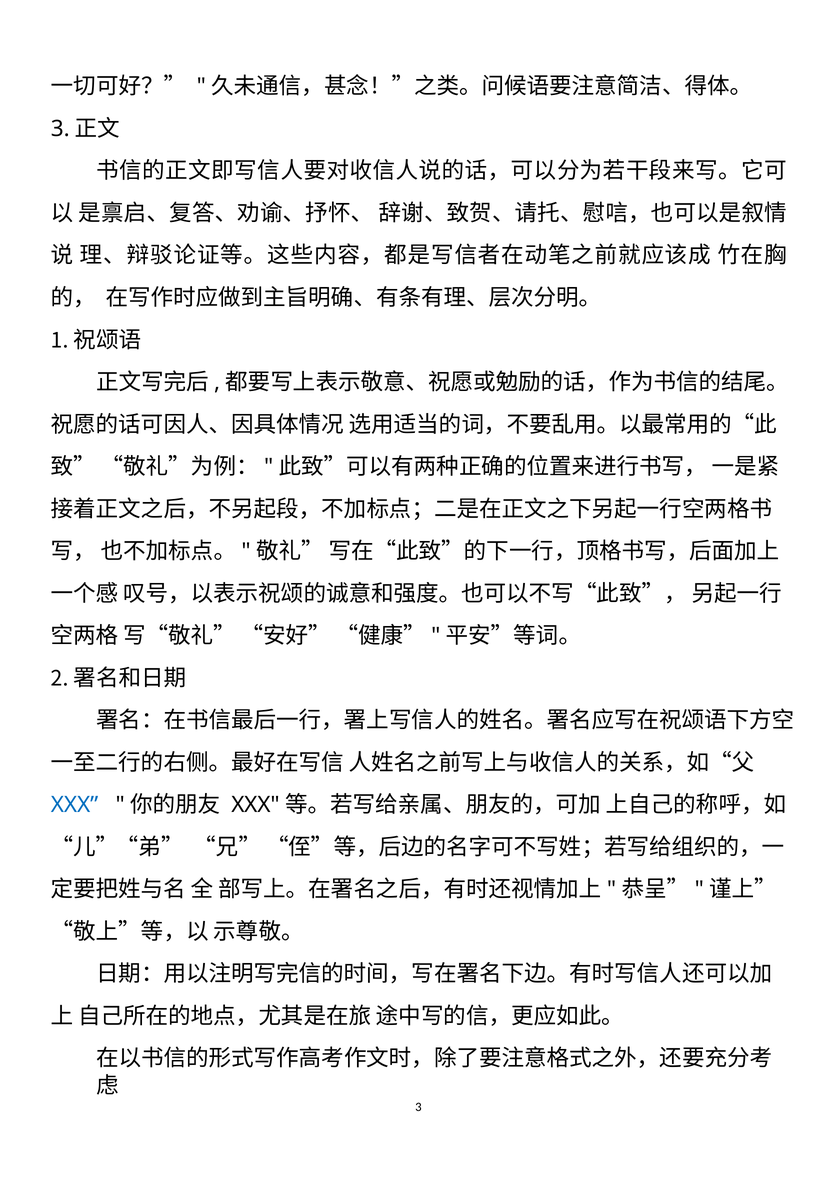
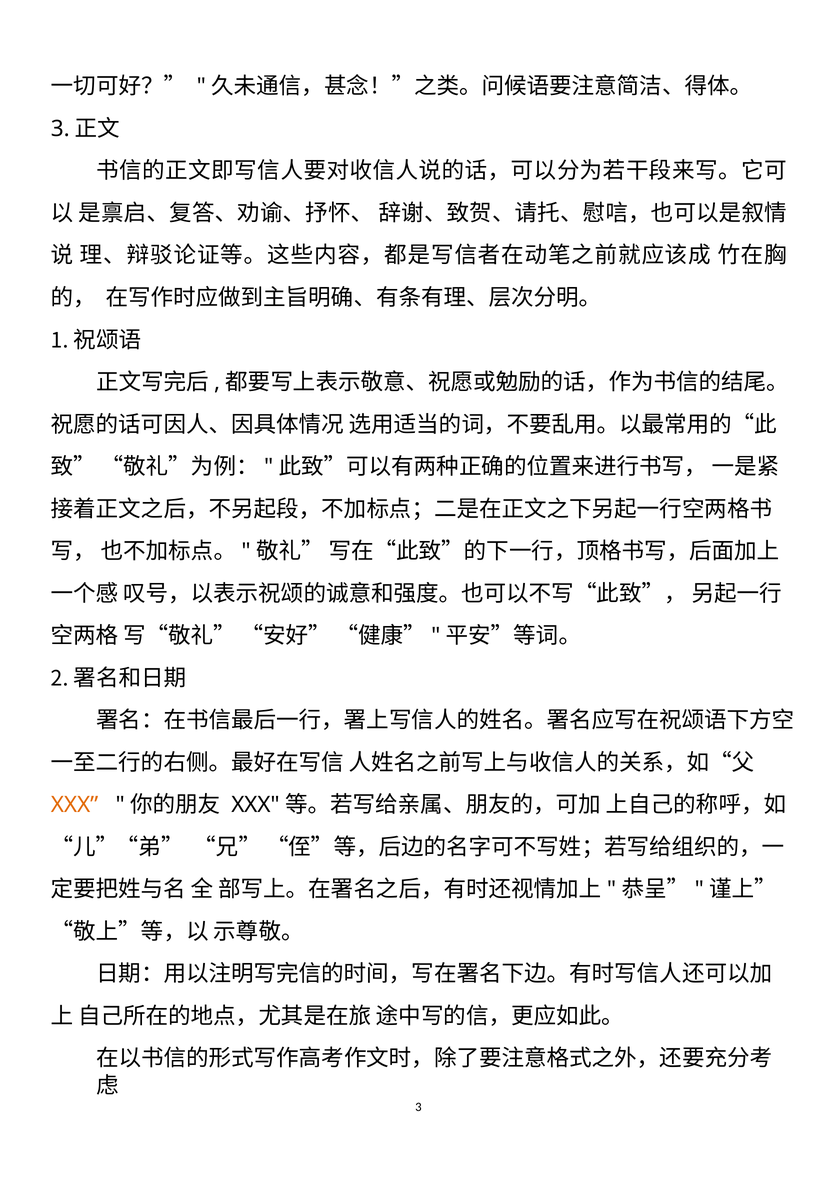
XXX colour: blue -> orange
